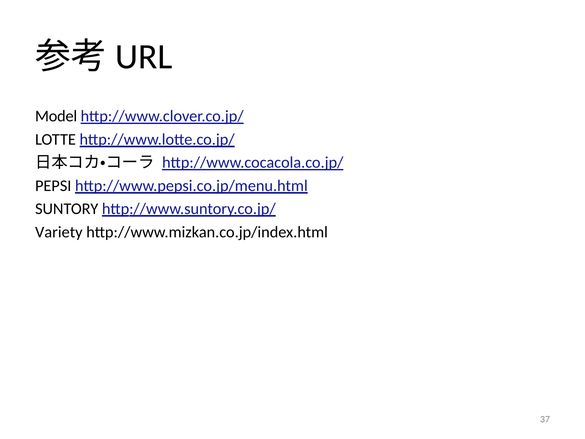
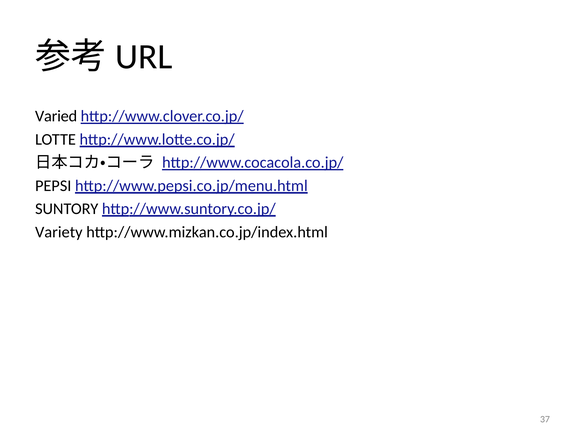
Model: Model -> Varied
